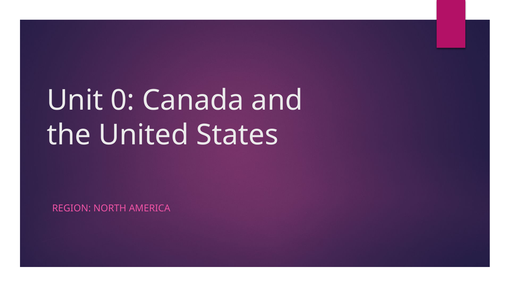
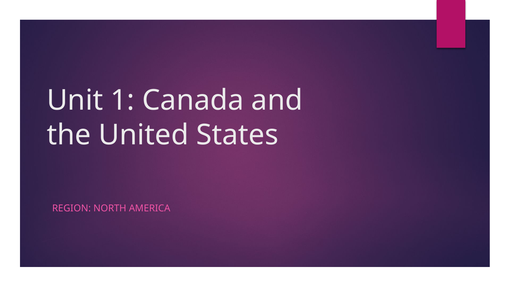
0: 0 -> 1
